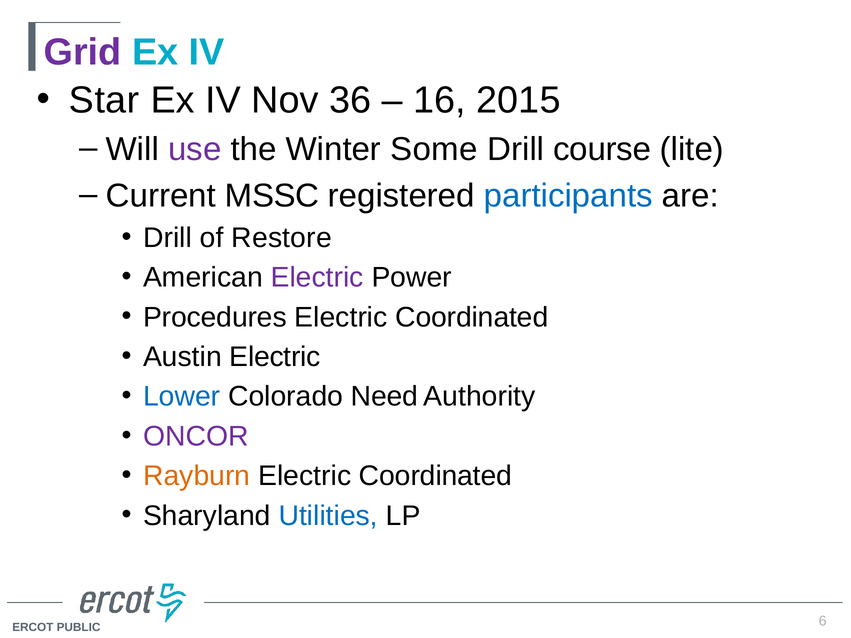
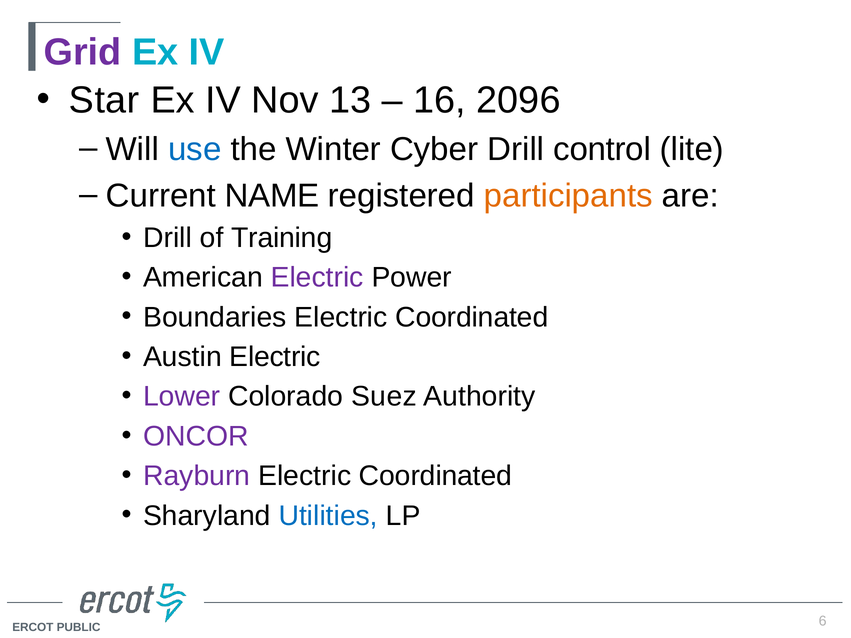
36: 36 -> 13
2015: 2015 -> 2096
use colour: purple -> blue
Some: Some -> Cyber
course: course -> control
MSSC: MSSC -> NAME
participants colour: blue -> orange
Restore: Restore -> Training
Procedures: Procedures -> Boundaries
Lower colour: blue -> purple
Need: Need -> Suez
Rayburn colour: orange -> purple
